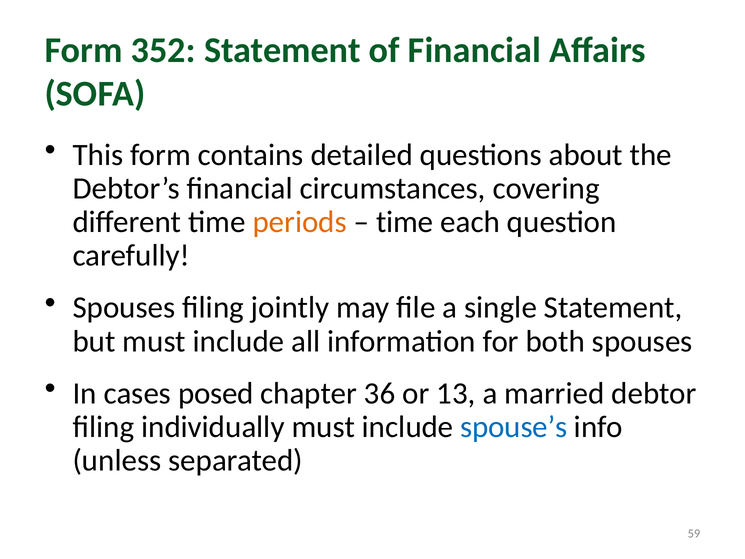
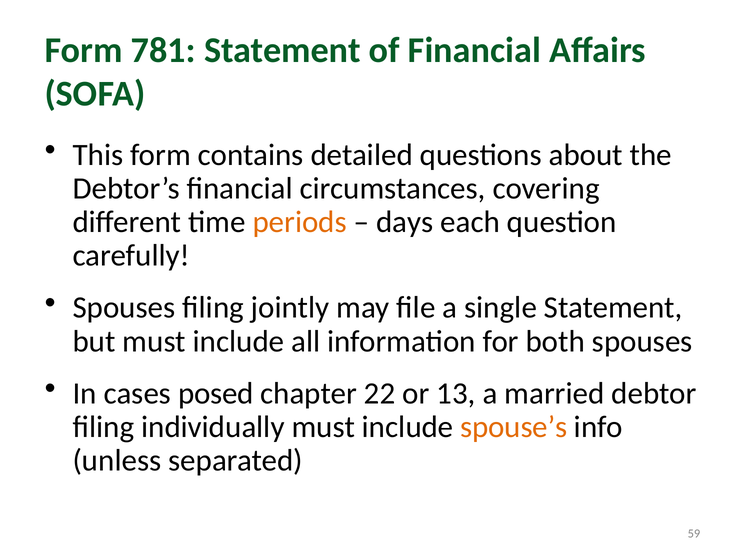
352: 352 -> 781
time at (405, 222): time -> days
36: 36 -> 22
spouse’s colour: blue -> orange
